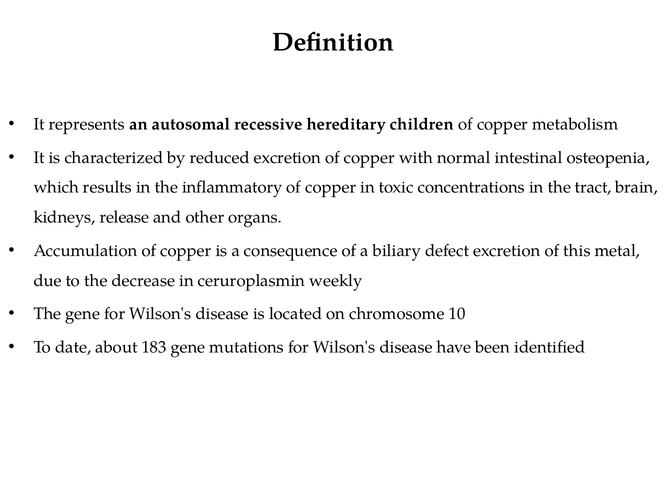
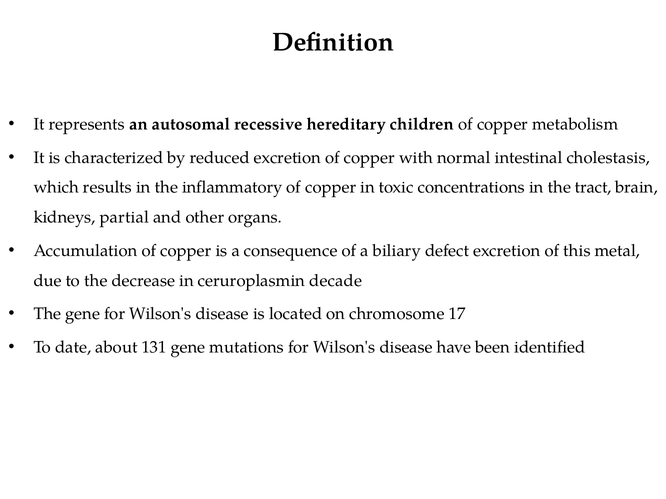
osteopenia: osteopenia -> cholestasis
release: release -> partial
weekly: weekly -> decade
10: 10 -> 17
183: 183 -> 131
